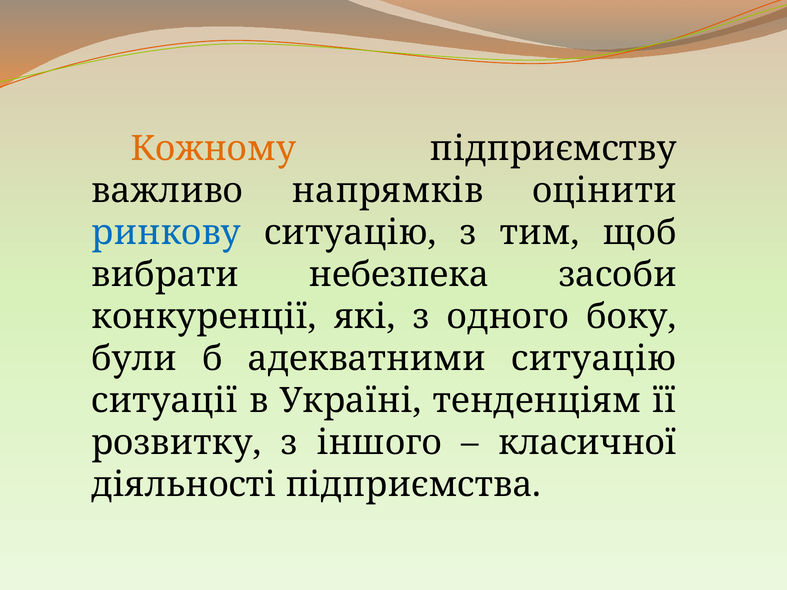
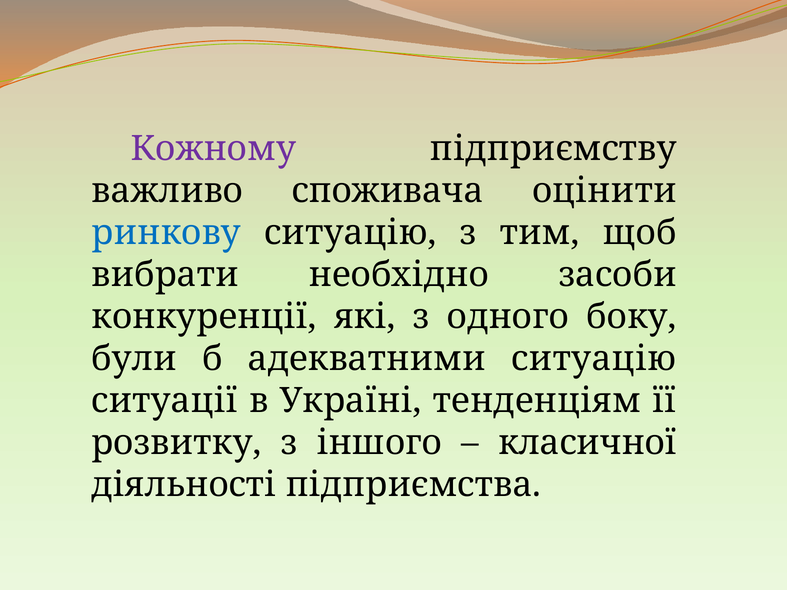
Кожному colour: orange -> purple
напрямків: напрямків -> споживача
небезпека: небезпека -> необхідно
